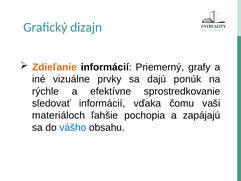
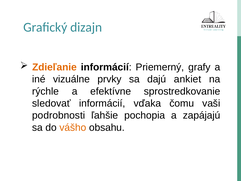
ponúk: ponúk -> ankiet
materiáloch: materiáloch -> podrobnosti
vášho colour: blue -> orange
